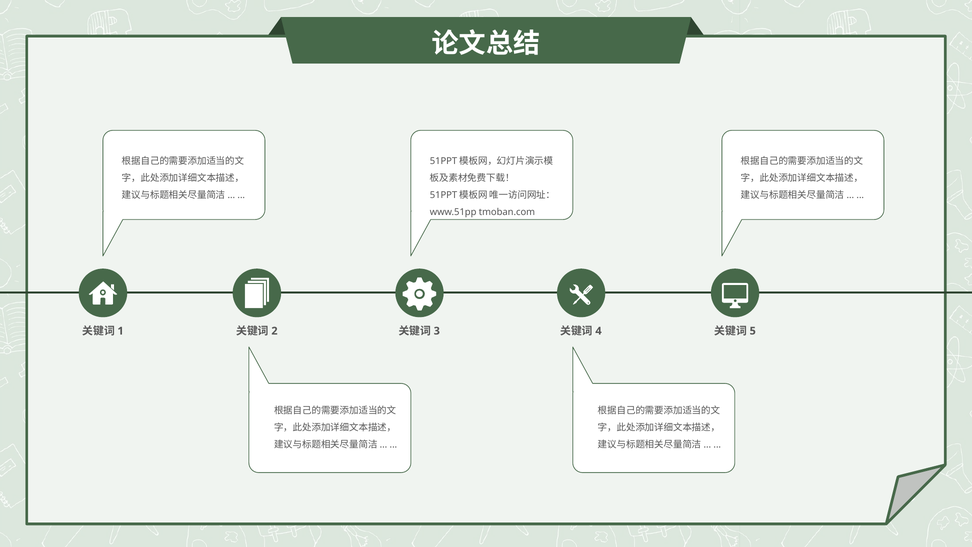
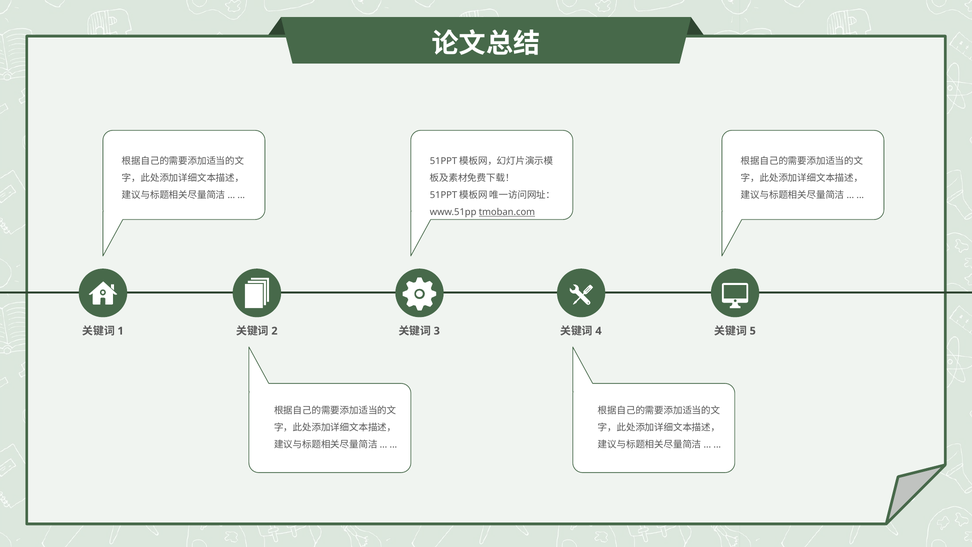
tmoban.com underline: none -> present
